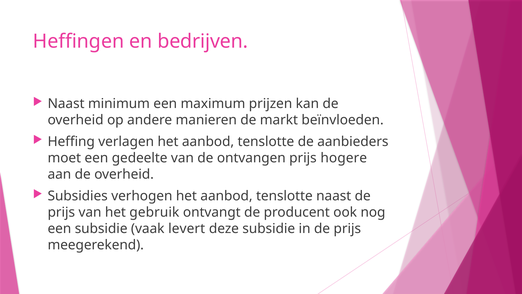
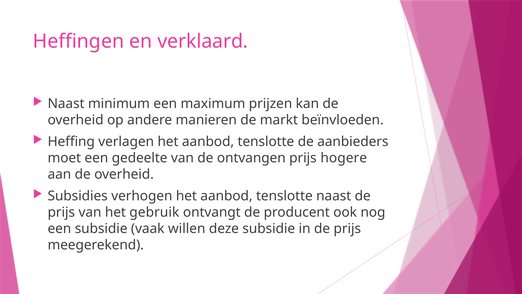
bedrijven: bedrijven -> verklaard
levert: levert -> willen
